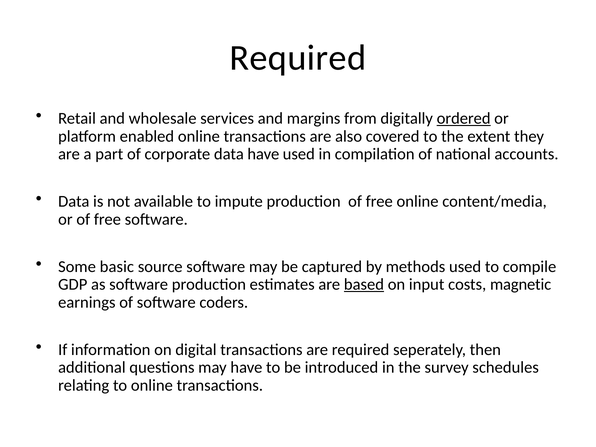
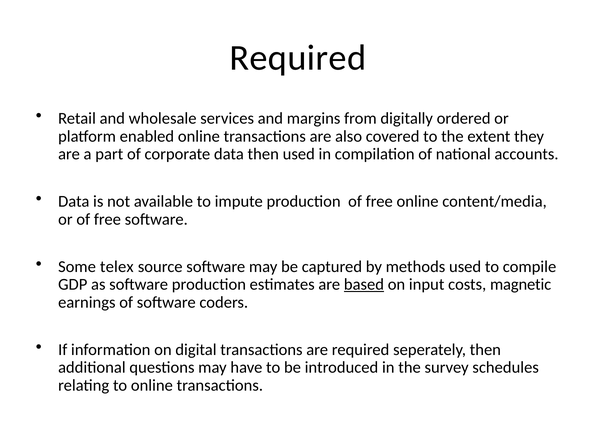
ordered underline: present -> none
data have: have -> then
basic: basic -> telex
